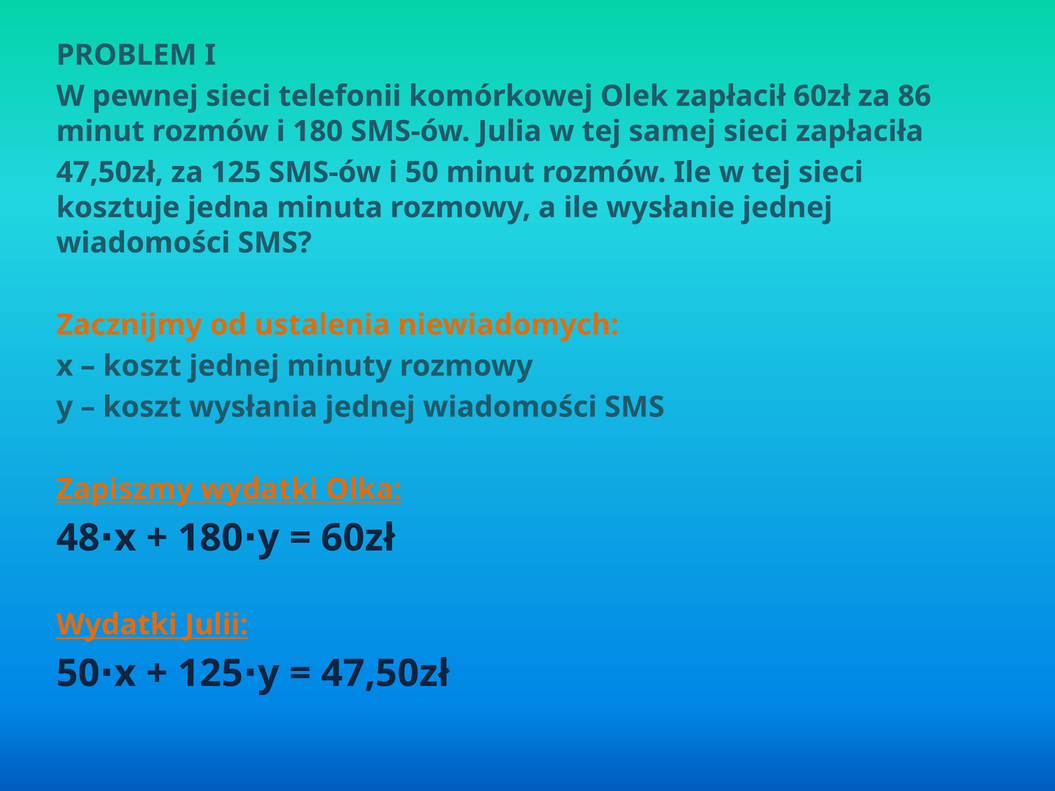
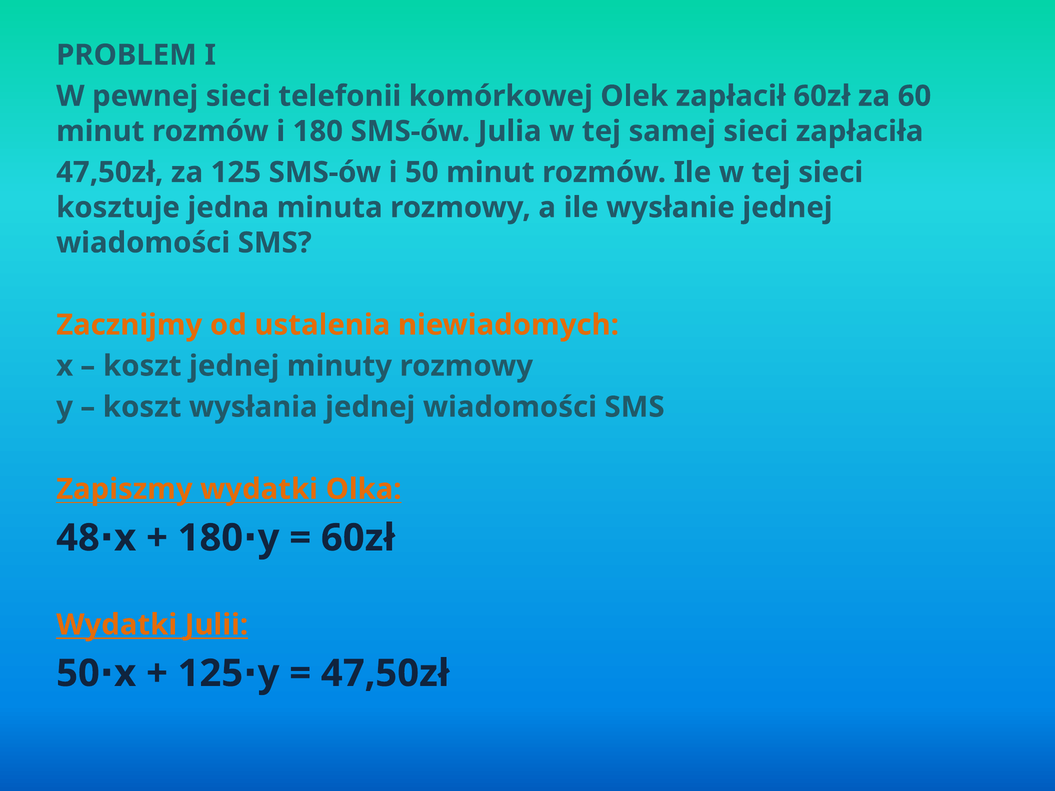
86: 86 -> 60
